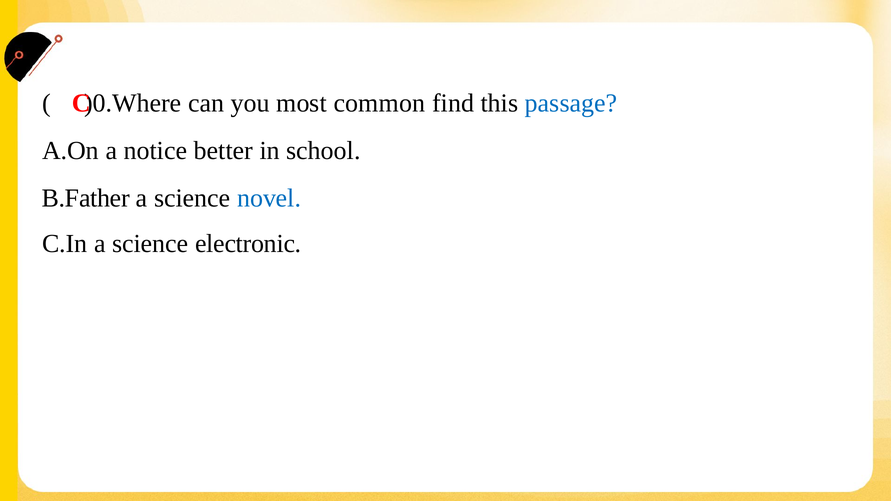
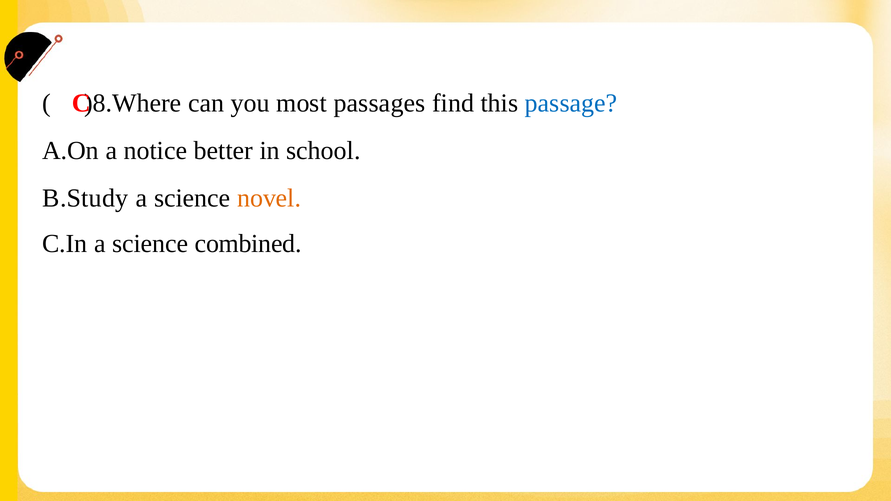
)0.Where: )0.Where -> )8.Where
common: common -> passages
B.Father: B.Father -> B.Study
novel colour: blue -> orange
electronic: electronic -> combined
